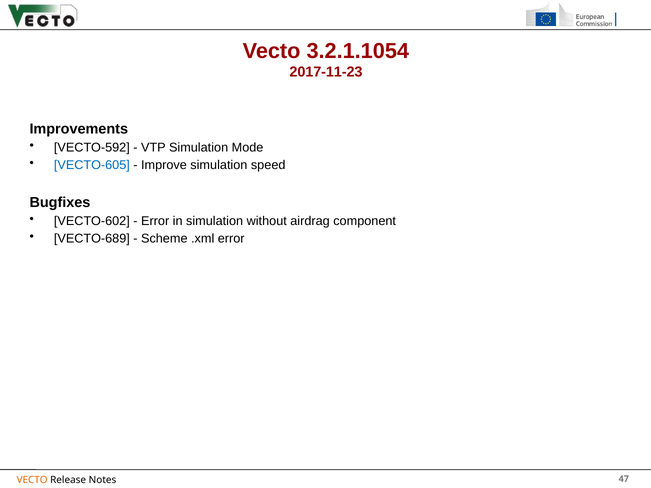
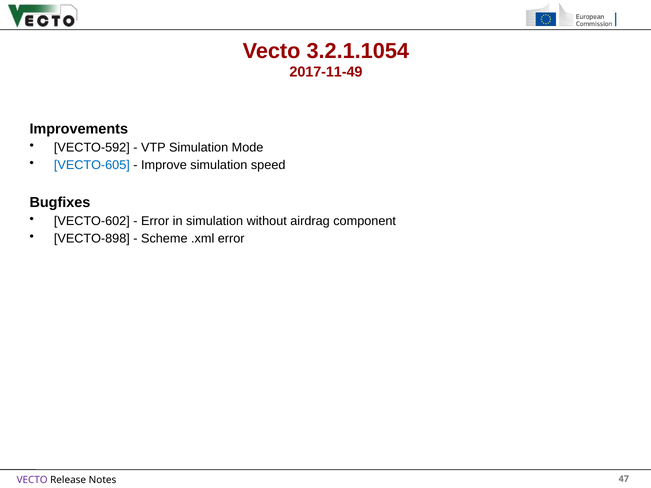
2017-11-23: 2017-11-23 -> 2017-11-49
VECTO-689: VECTO-689 -> VECTO-898
VECTO at (32, 480) colour: orange -> purple
